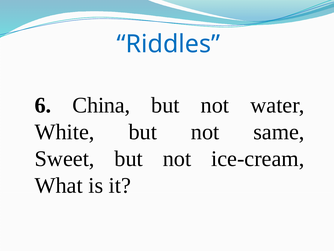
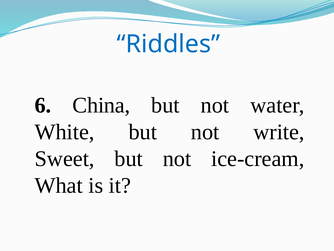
same: same -> write
